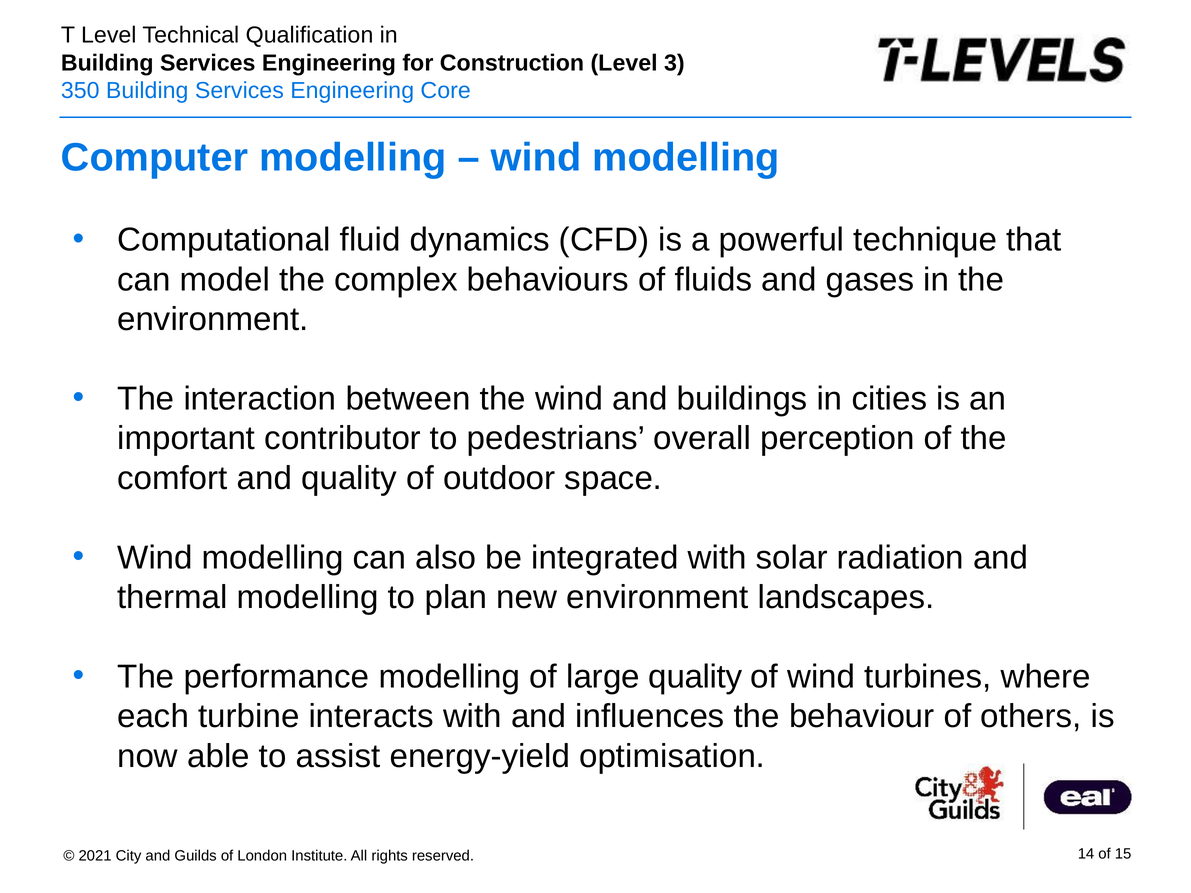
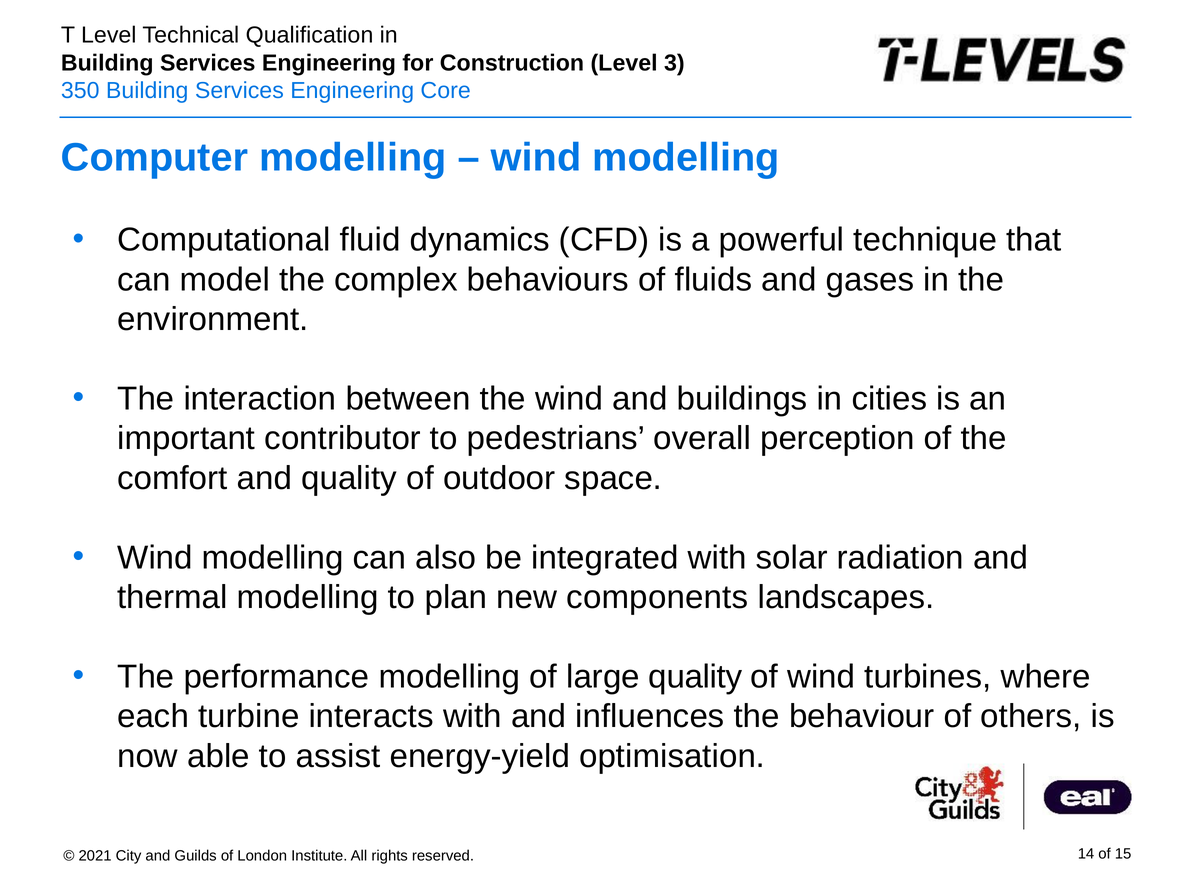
new environment: environment -> components
